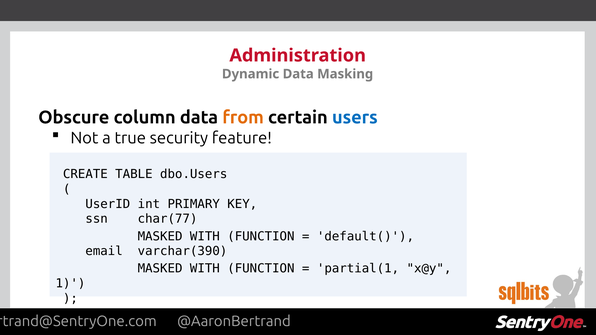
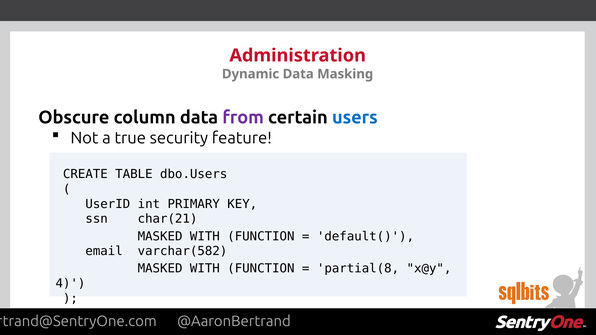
from colour: orange -> purple
char(77: char(77 -> char(21
varchar(390: varchar(390 -> varchar(582
partial(1: partial(1 -> partial(8
1: 1 -> 4
